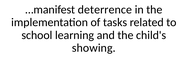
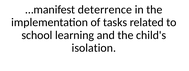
showing: showing -> isolation
